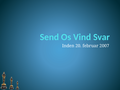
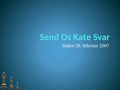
Vind: Vind -> Kate
